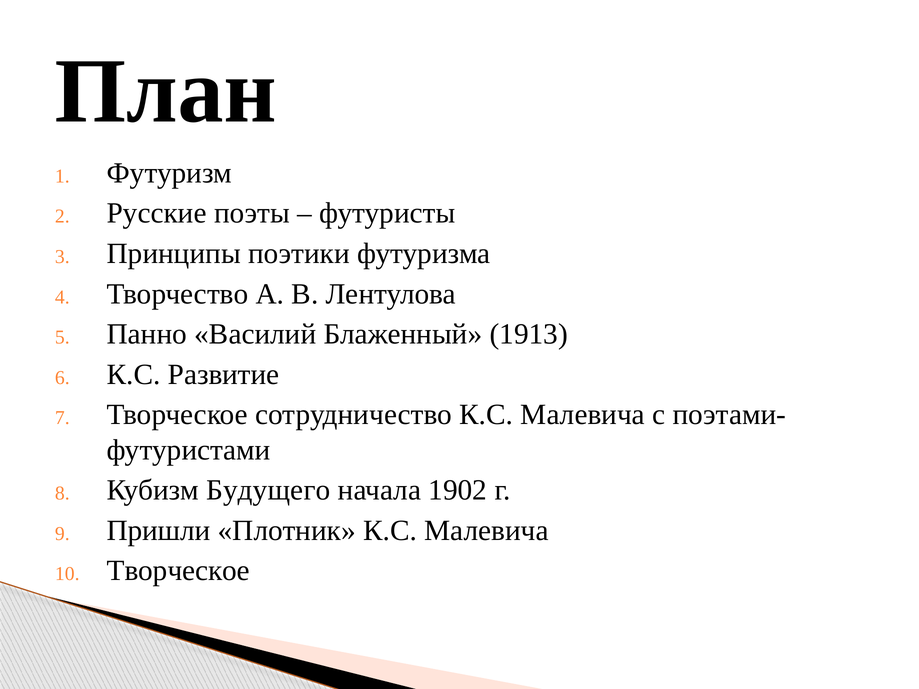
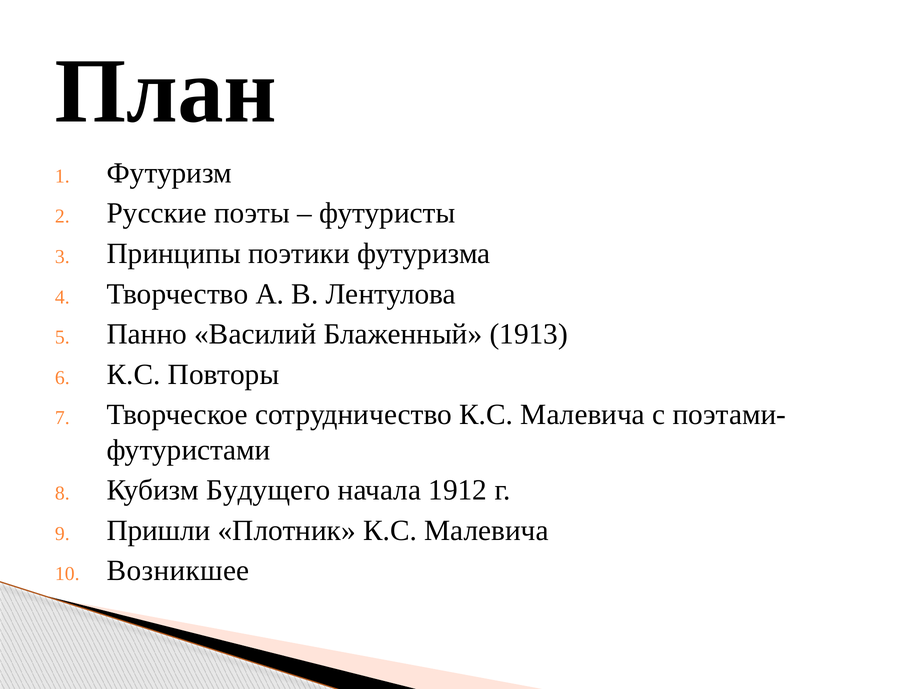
Развитие: Развитие -> Повторы
1902: 1902 -> 1912
Творческое at (178, 571): Творческое -> Возникшее
